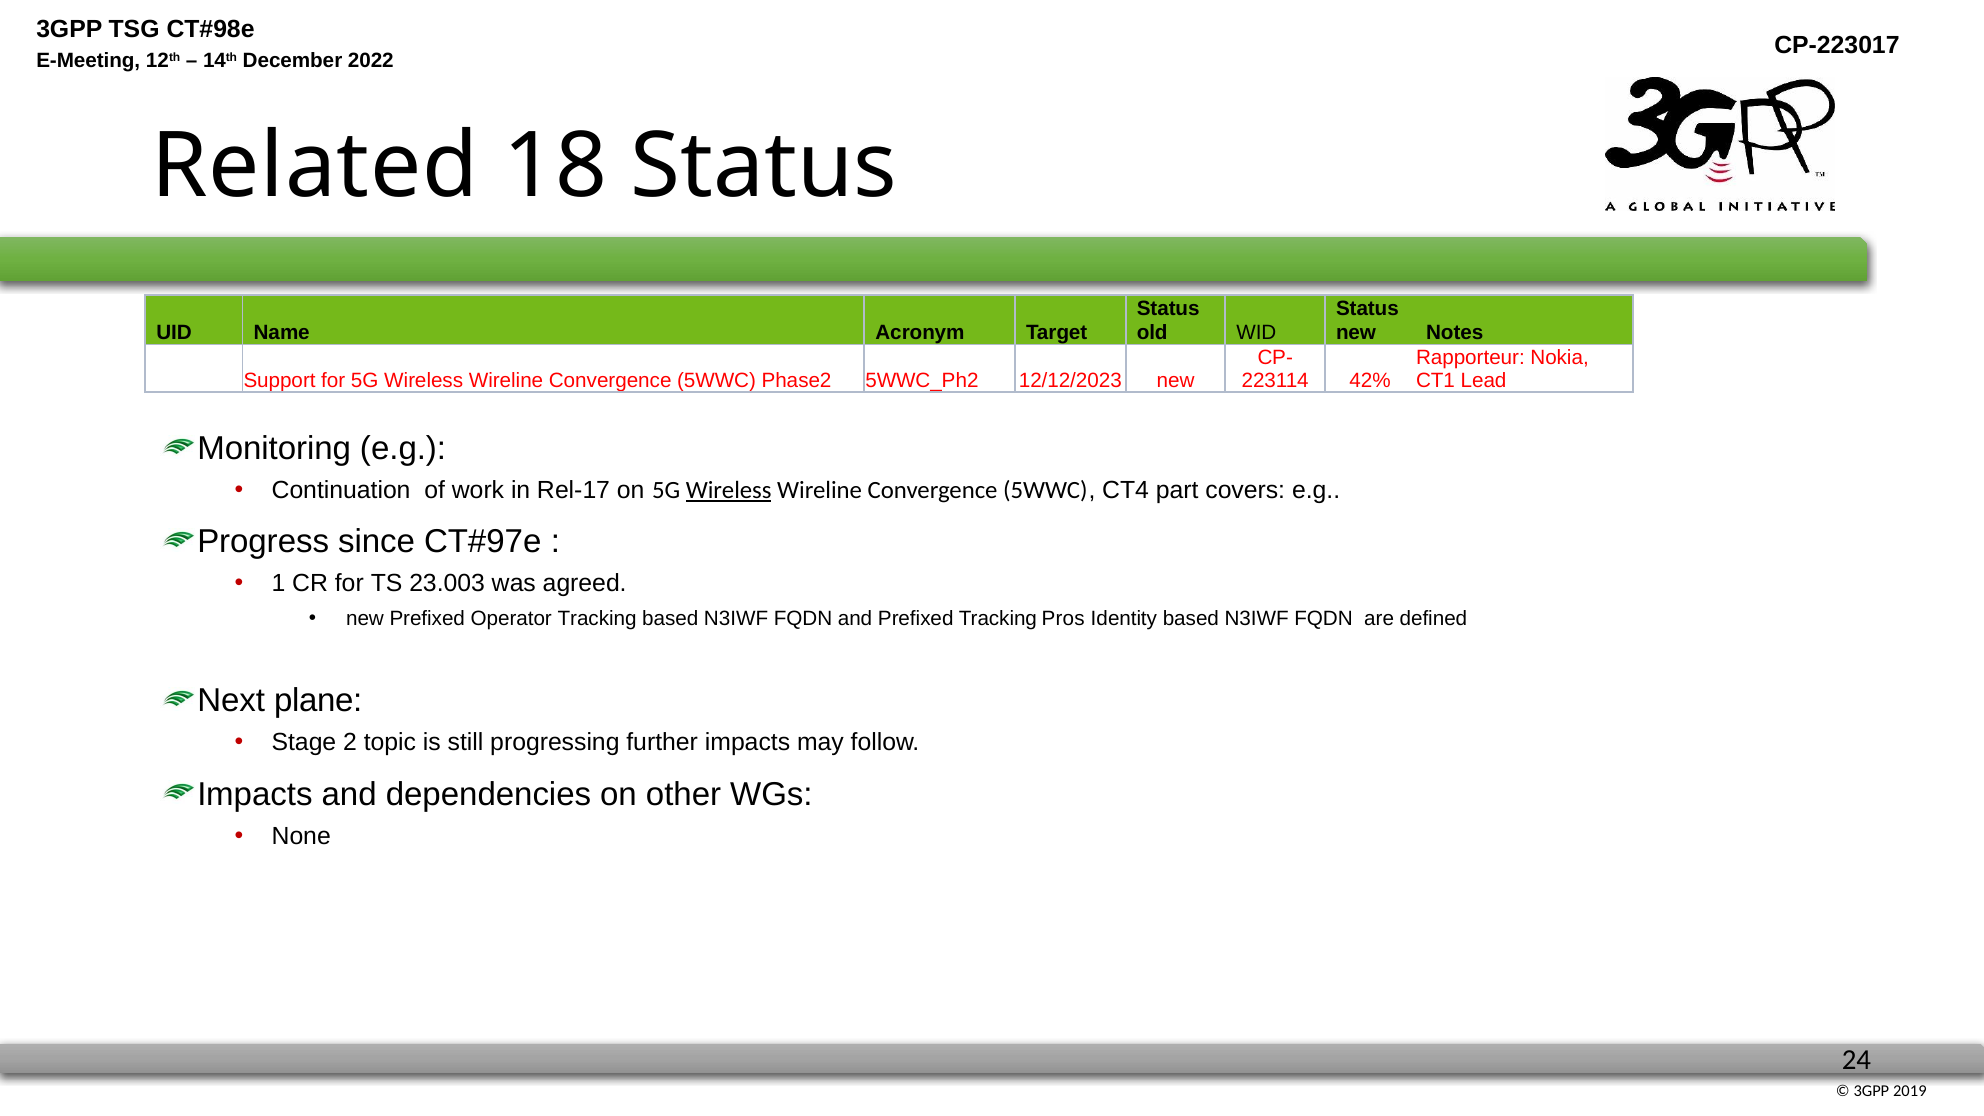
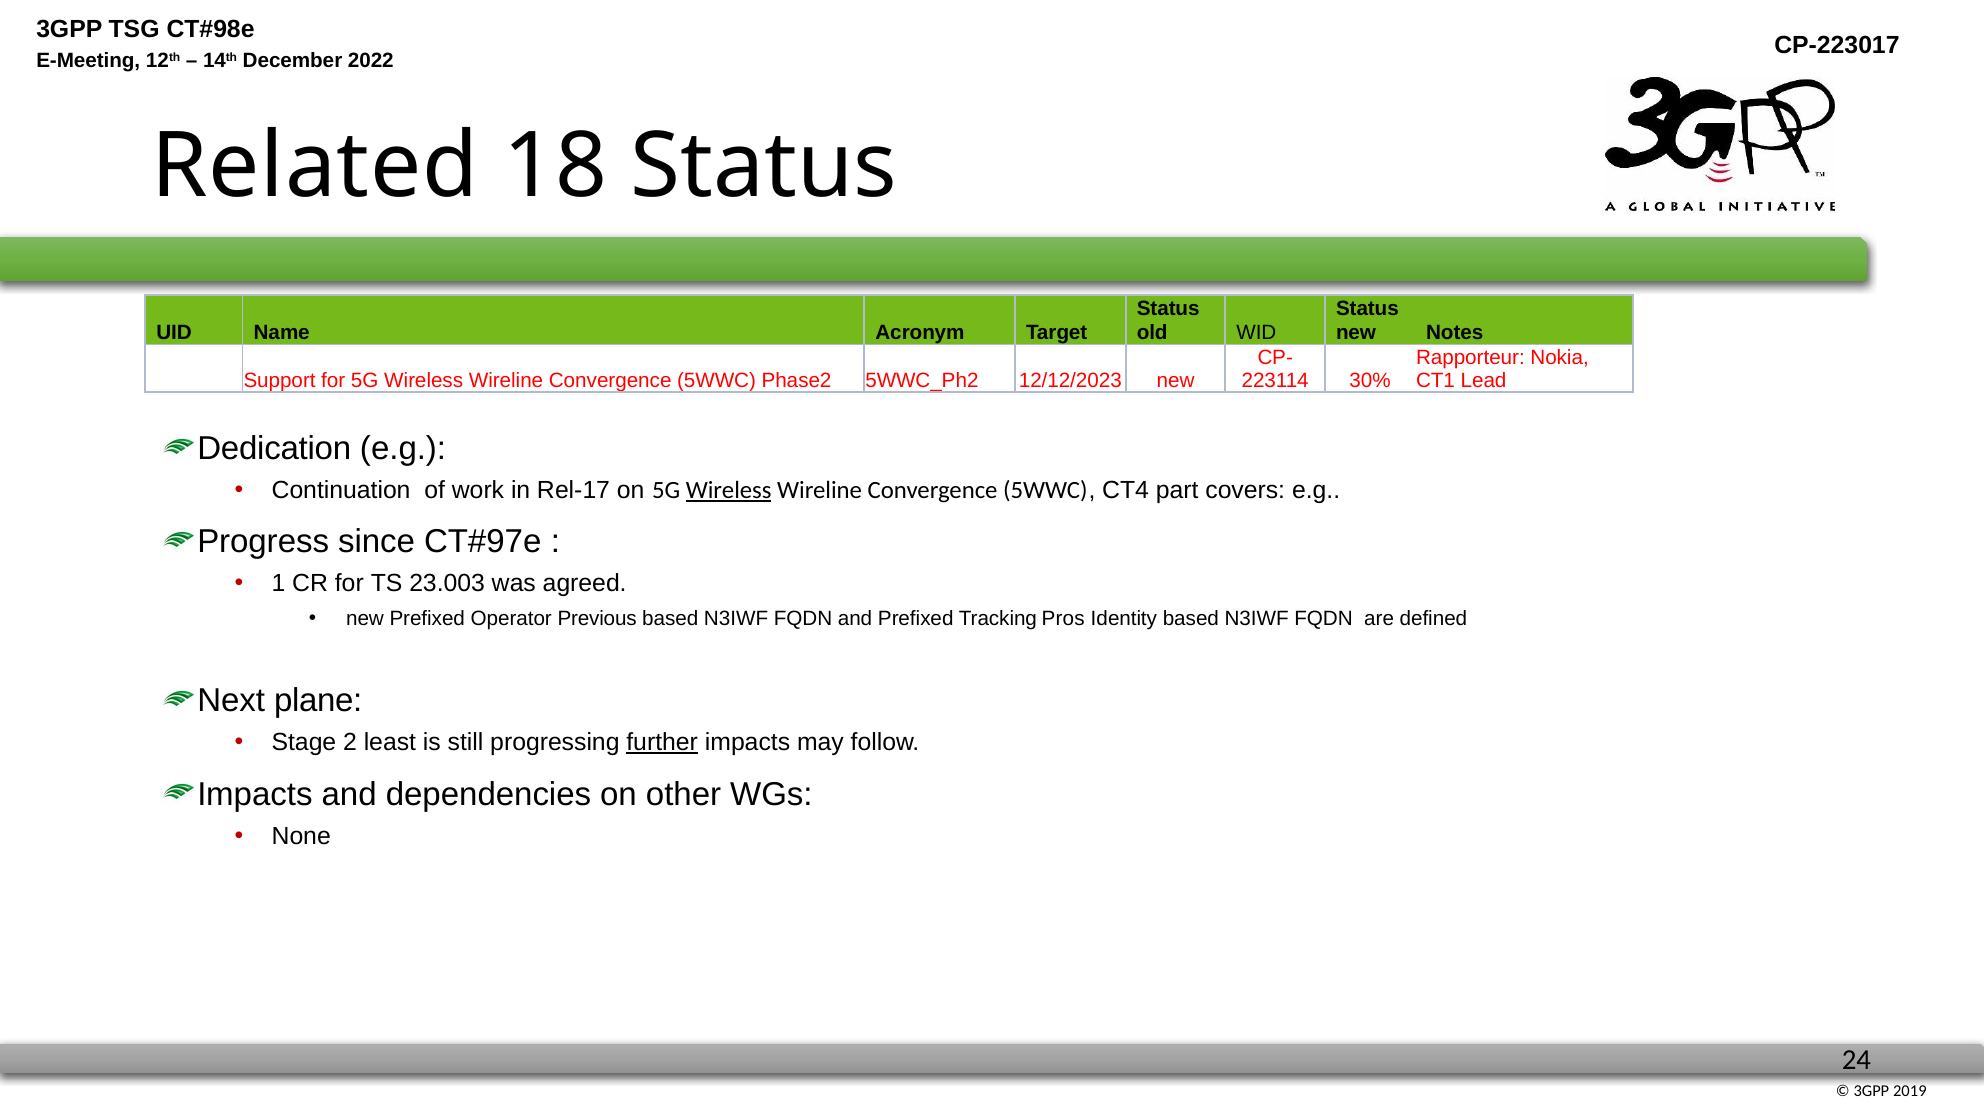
42%: 42% -> 30%
Monitoring: Monitoring -> Dedication
Operator Tracking: Tracking -> Previous
topic: topic -> least
further underline: none -> present
